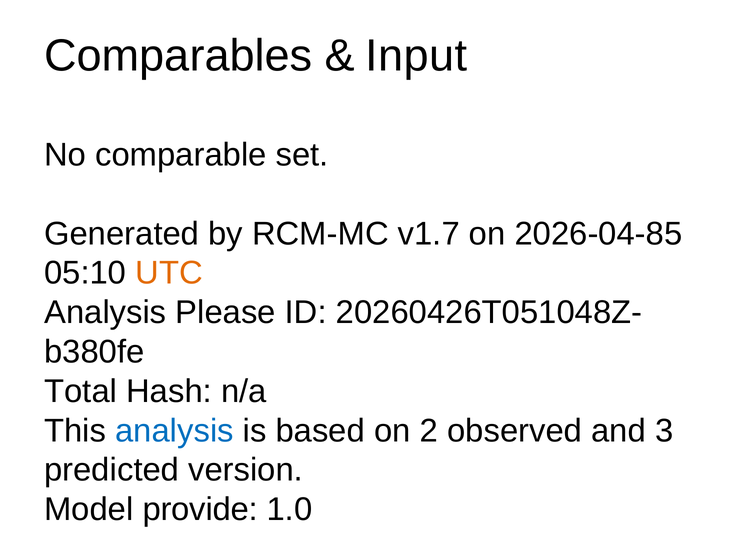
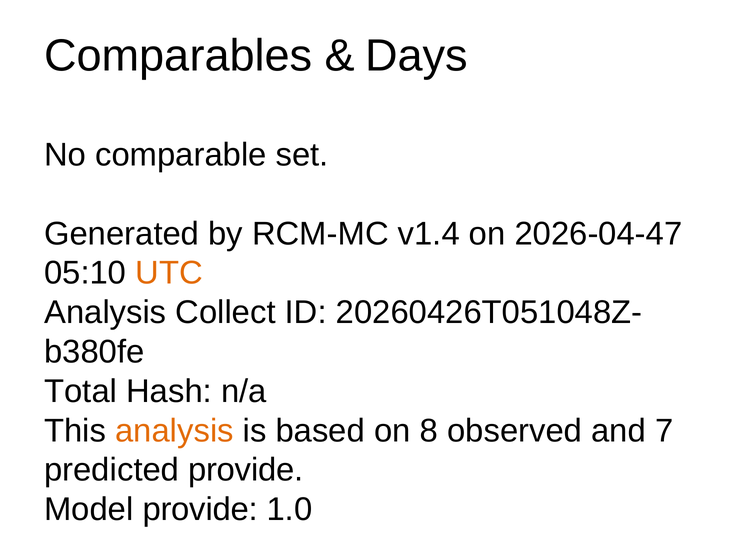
Input: Input -> Days
v1.7: v1.7 -> v1.4
2026-04-85: 2026-04-85 -> 2026-04-47
Please: Please -> Collect
analysis at (174, 430) colour: blue -> orange
2: 2 -> 8
3: 3 -> 7
predicted version: version -> provide
